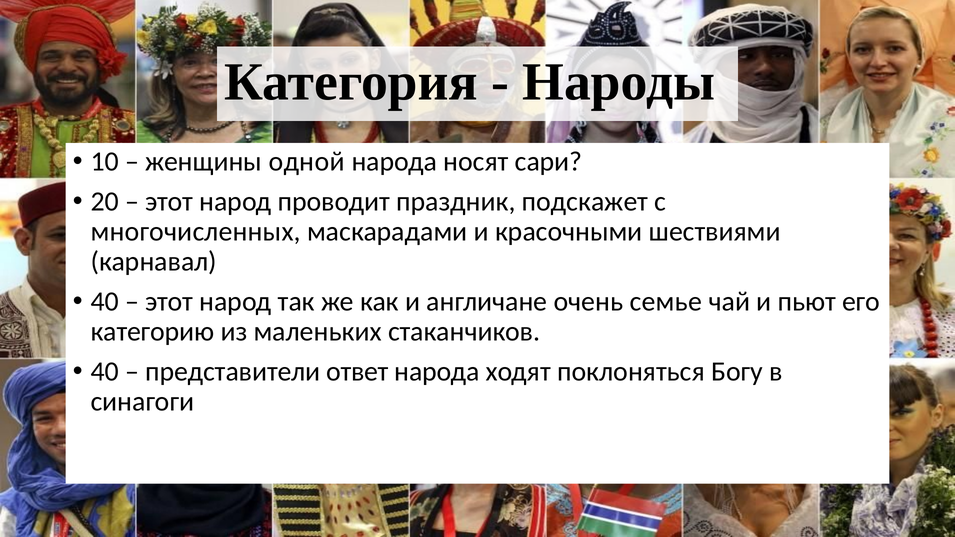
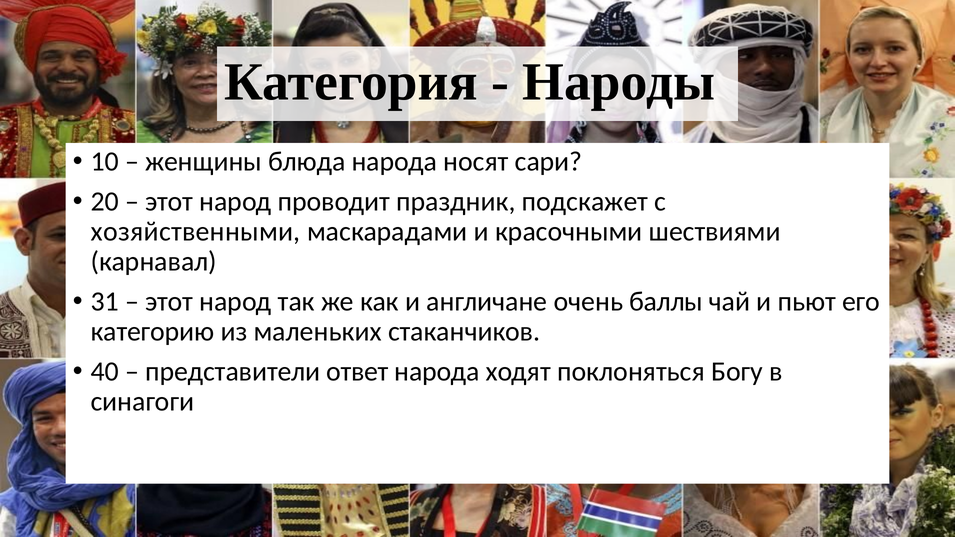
одной: одной -> блюда
многочисленных: многочисленных -> хозяйственными
40 at (105, 302): 40 -> 31
семье: семье -> баллы
